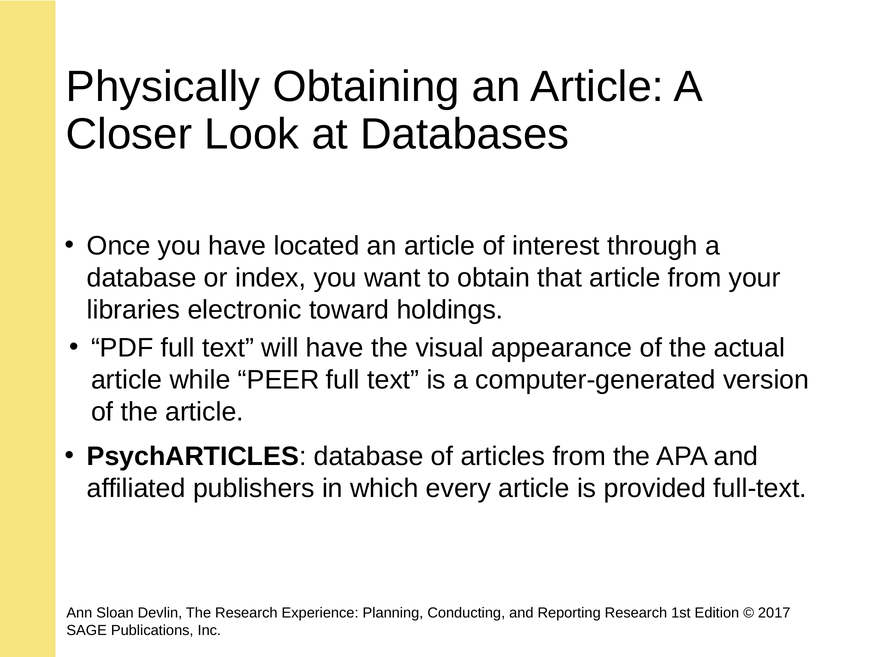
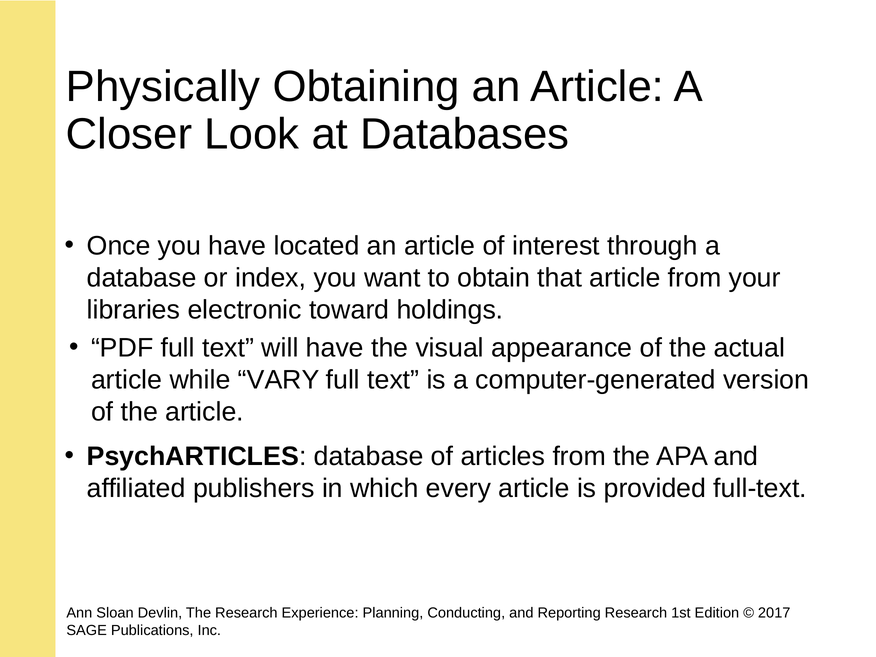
PEER: PEER -> VARY
